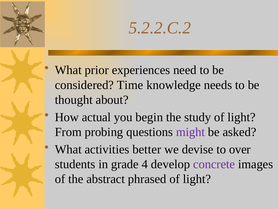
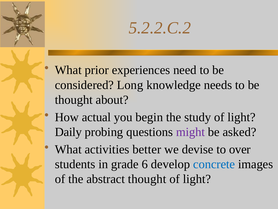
Time: Time -> Long
From: From -> Daily
4: 4 -> 6
concrete colour: purple -> blue
abstract phrased: phrased -> thought
